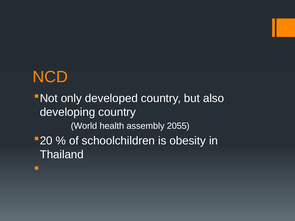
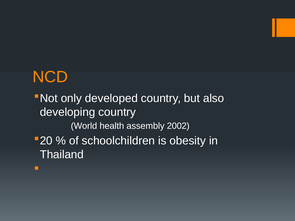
2055: 2055 -> 2002
